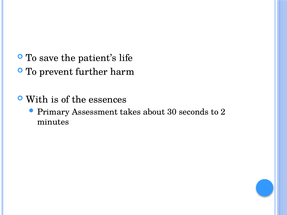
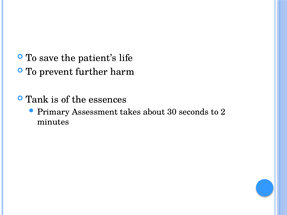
With: With -> Tank
